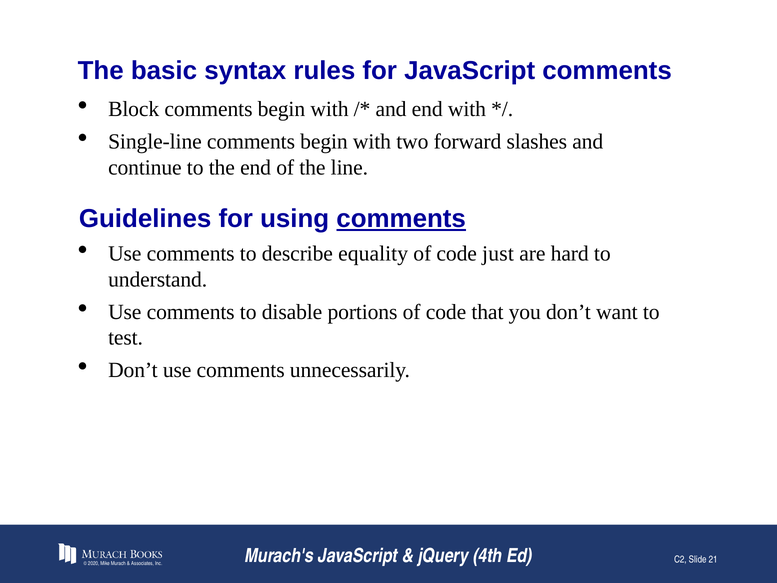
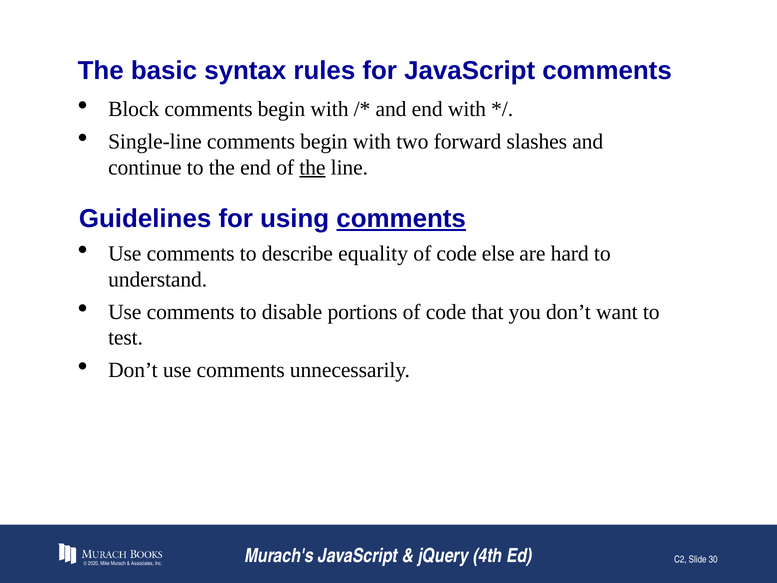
the at (312, 167) underline: none -> present
just: just -> else
21: 21 -> 30
